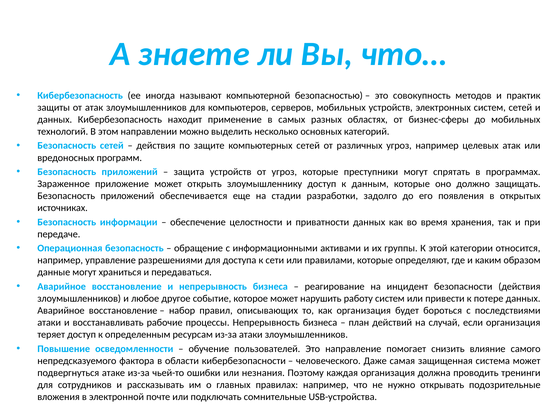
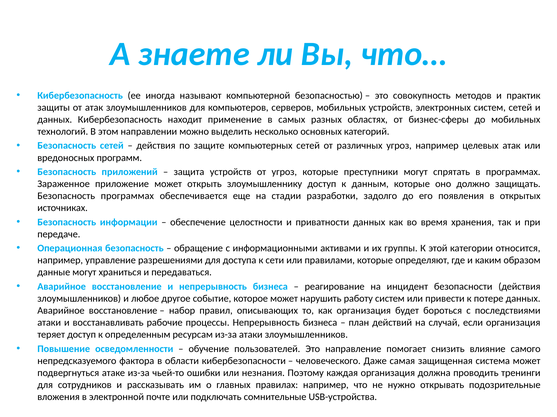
приложений at (127, 196): приложений -> программах
